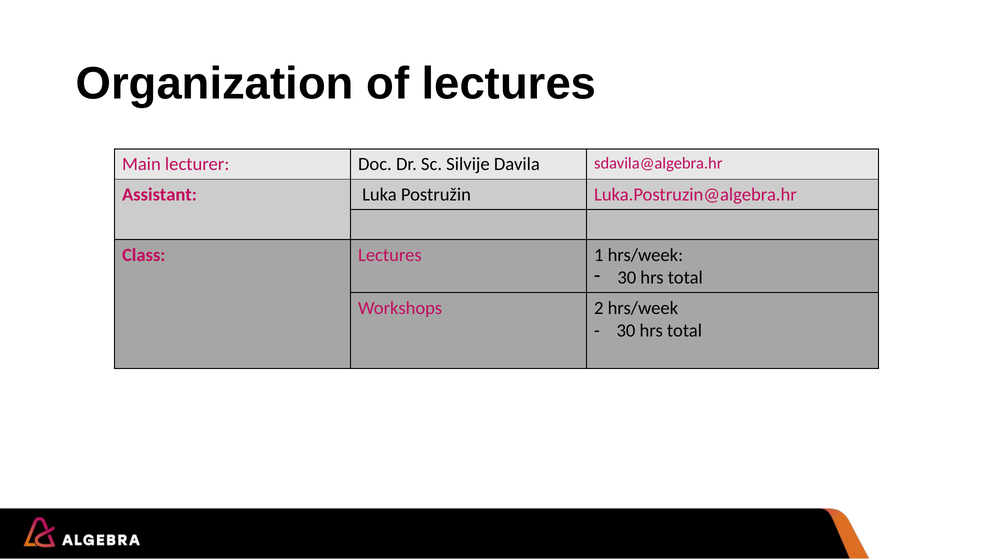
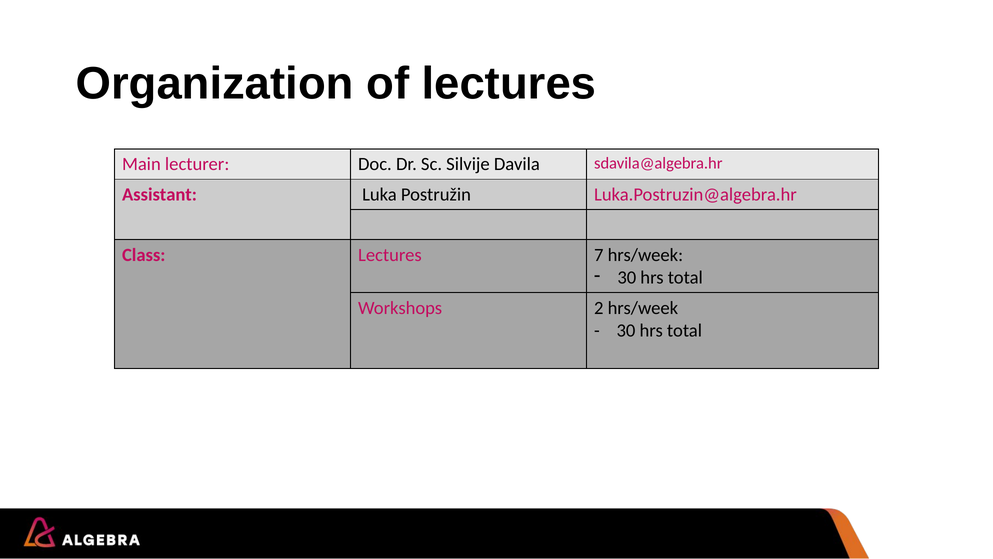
1: 1 -> 7
